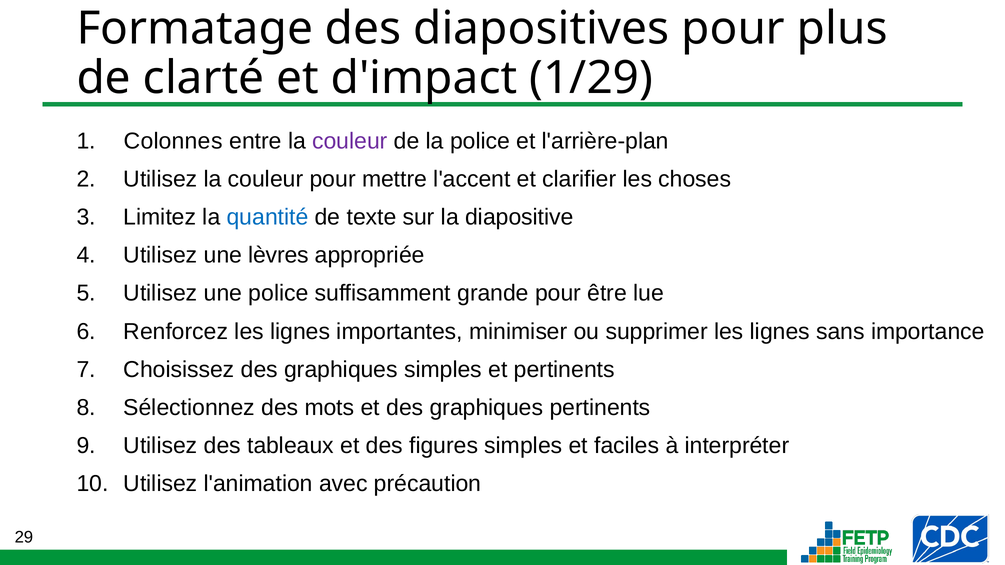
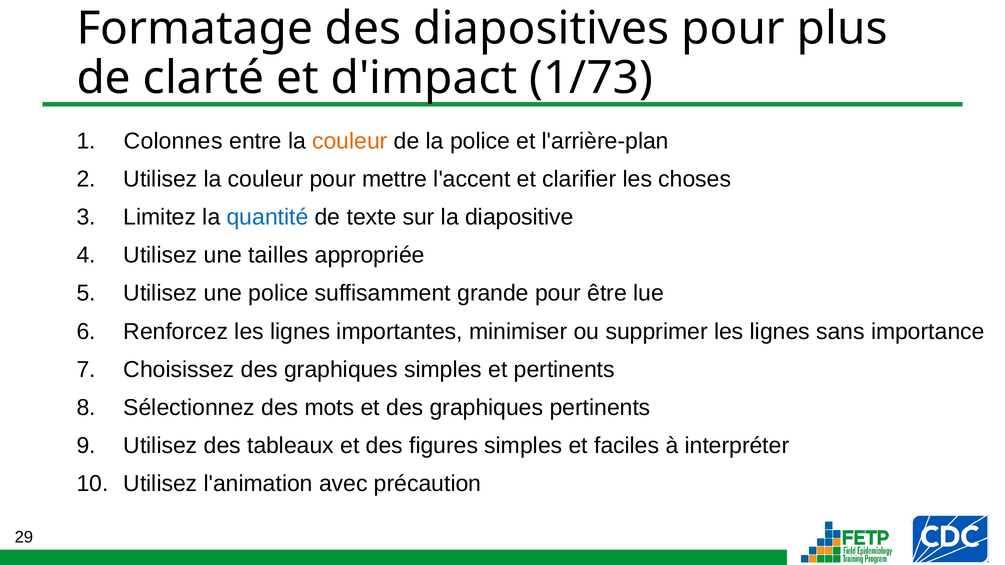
1/29: 1/29 -> 1/73
couleur at (350, 141) colour: purple -> orange
lèvres: lèvres -> tailles
